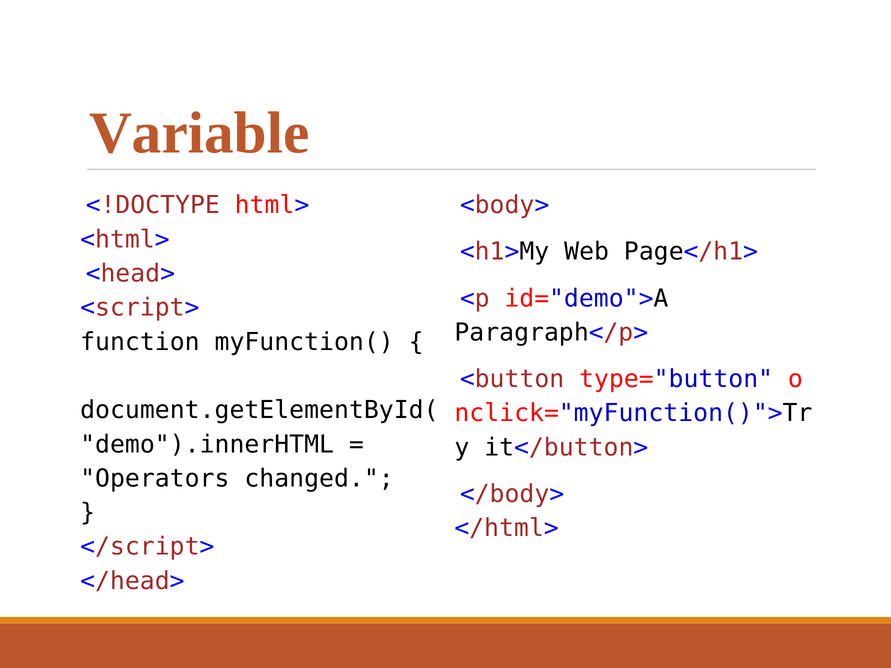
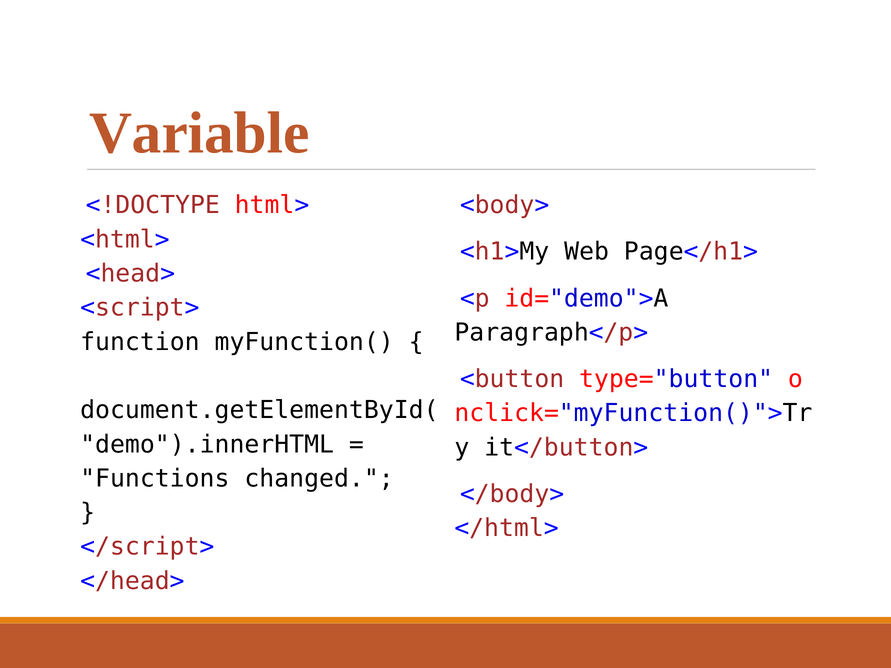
Operators: Operators -> Functions
